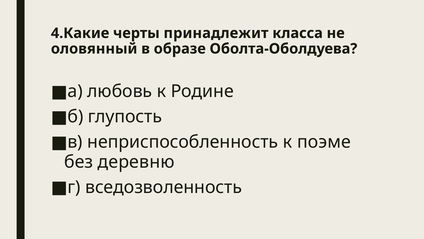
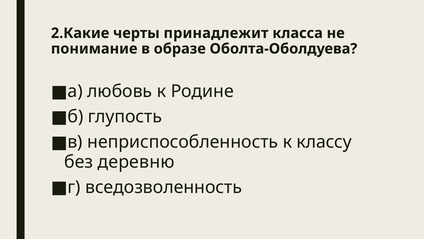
4.Какие: 4.Какие -> 2.Какие
оловянный: оловянный -> понимание
поэме: поэме -> классу
